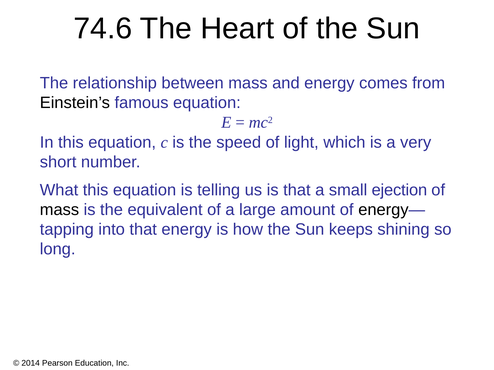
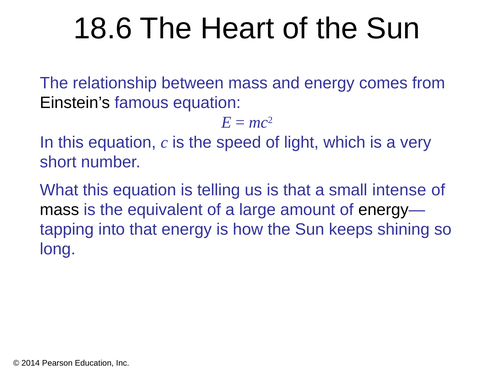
74.6: 74.6 -> 18.6
ejection: ejection -> intense
